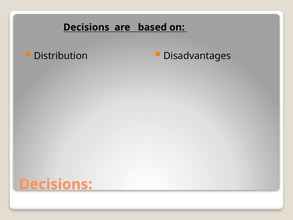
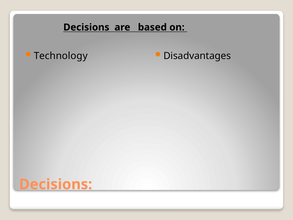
Distribution: Distribution -> Technology
